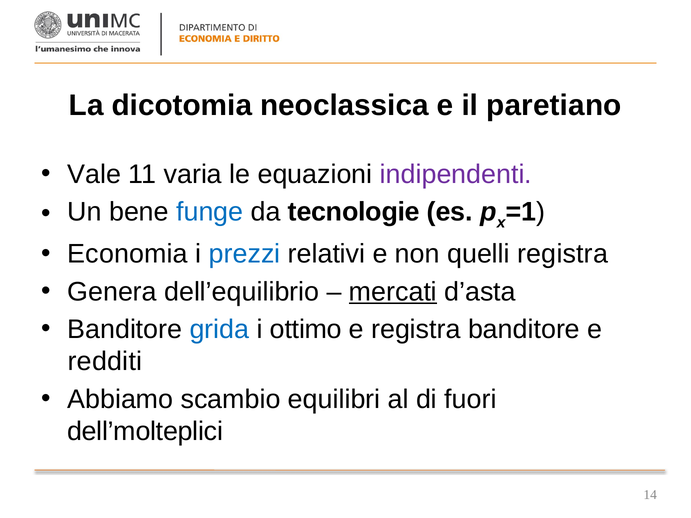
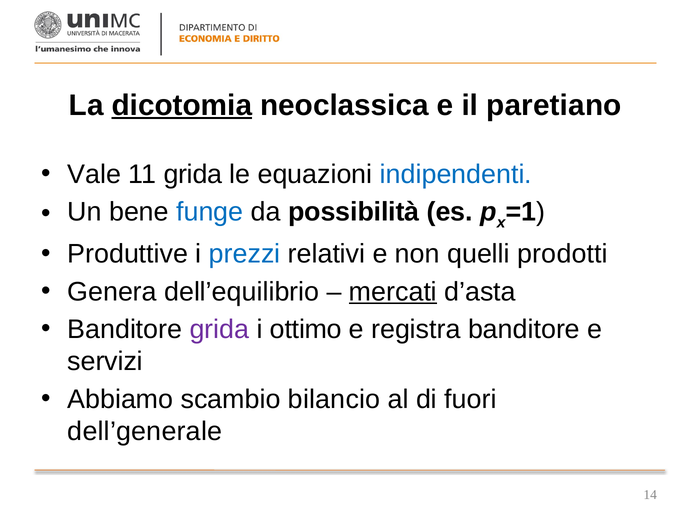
dicotomia underline: none -> present
11 varia: varia -> grida
indipendenti colour: purple -> blue
tecnologie: tecnologie -> possibilità
Economia: Economia -> Produttive
quelli registra: registra -> prodotti
grida at (219, 330) colour: blue -> purple
redditi: redditi -> servizi
equilibri: equilibri -> bilancio
dell’molteplici: dell’molteplici -> dell’generale
